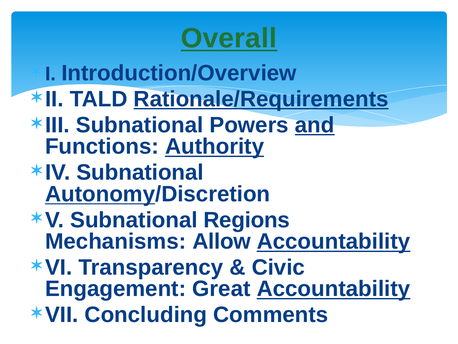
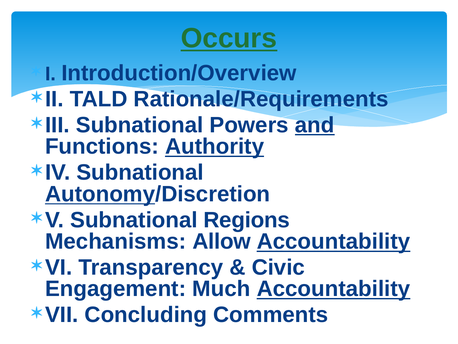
Overall: Overall -> Occurs
Rationale/Requirements underline: present -> none
Great: Great -> Much
